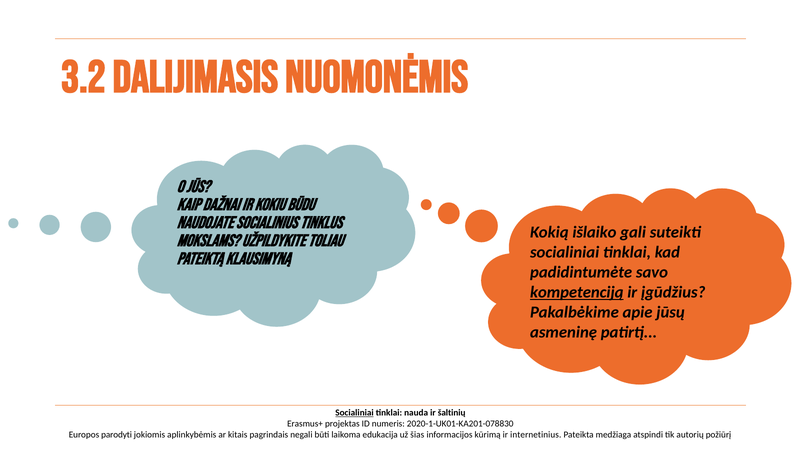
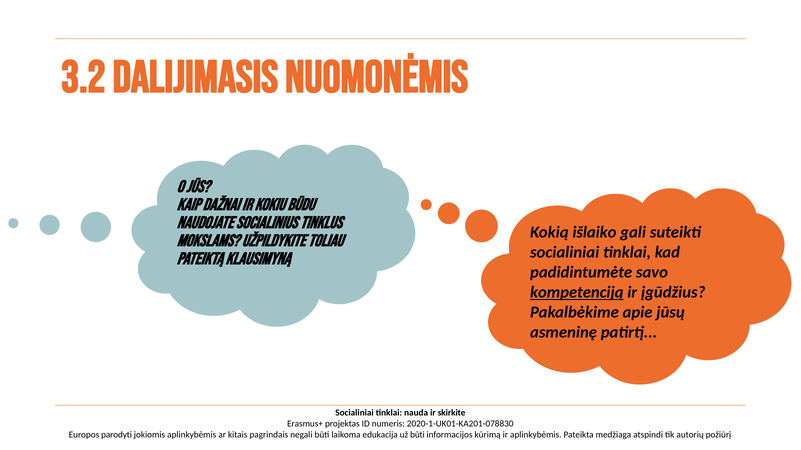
Socialiniai at (355, 413) underline: present -> none
šaltinių: šaltinių -> skirkite
už šias: šias -> būti
ir internetinius: internetinius -> aplinkybėmis
